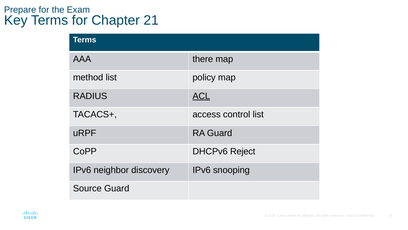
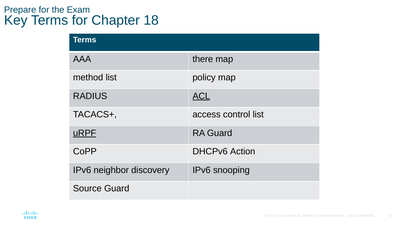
21: 21 -> 18
uRPF underline: none -> present
Reject: Reject -> Action
